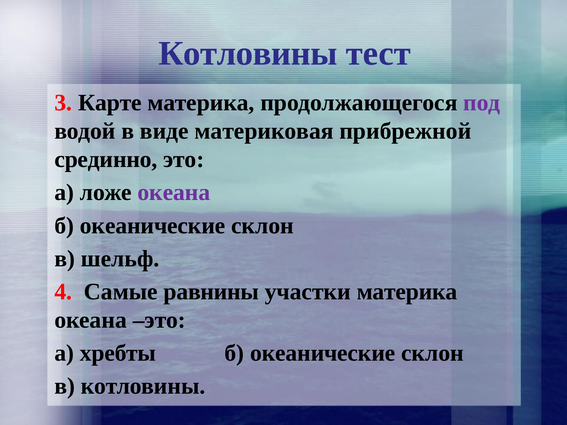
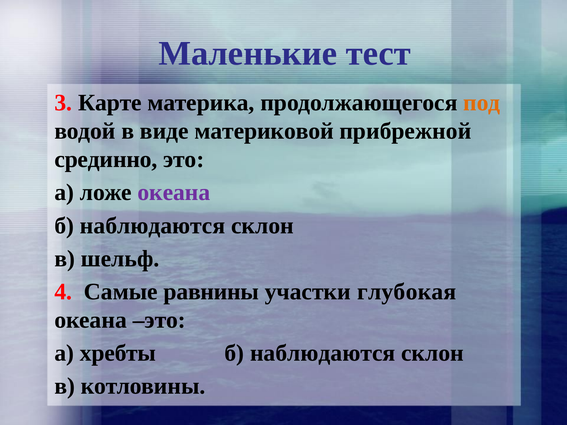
Котловины at (248, 53): Котловины -> Маленькие
под colour: purple -> orange
материковая: материковая -> материковой
океанические at (153, 226): океанические -> наблюдаются
участки материка: материка -> глубокая
океанические at (323, 353): океанические -> наблюдаются
